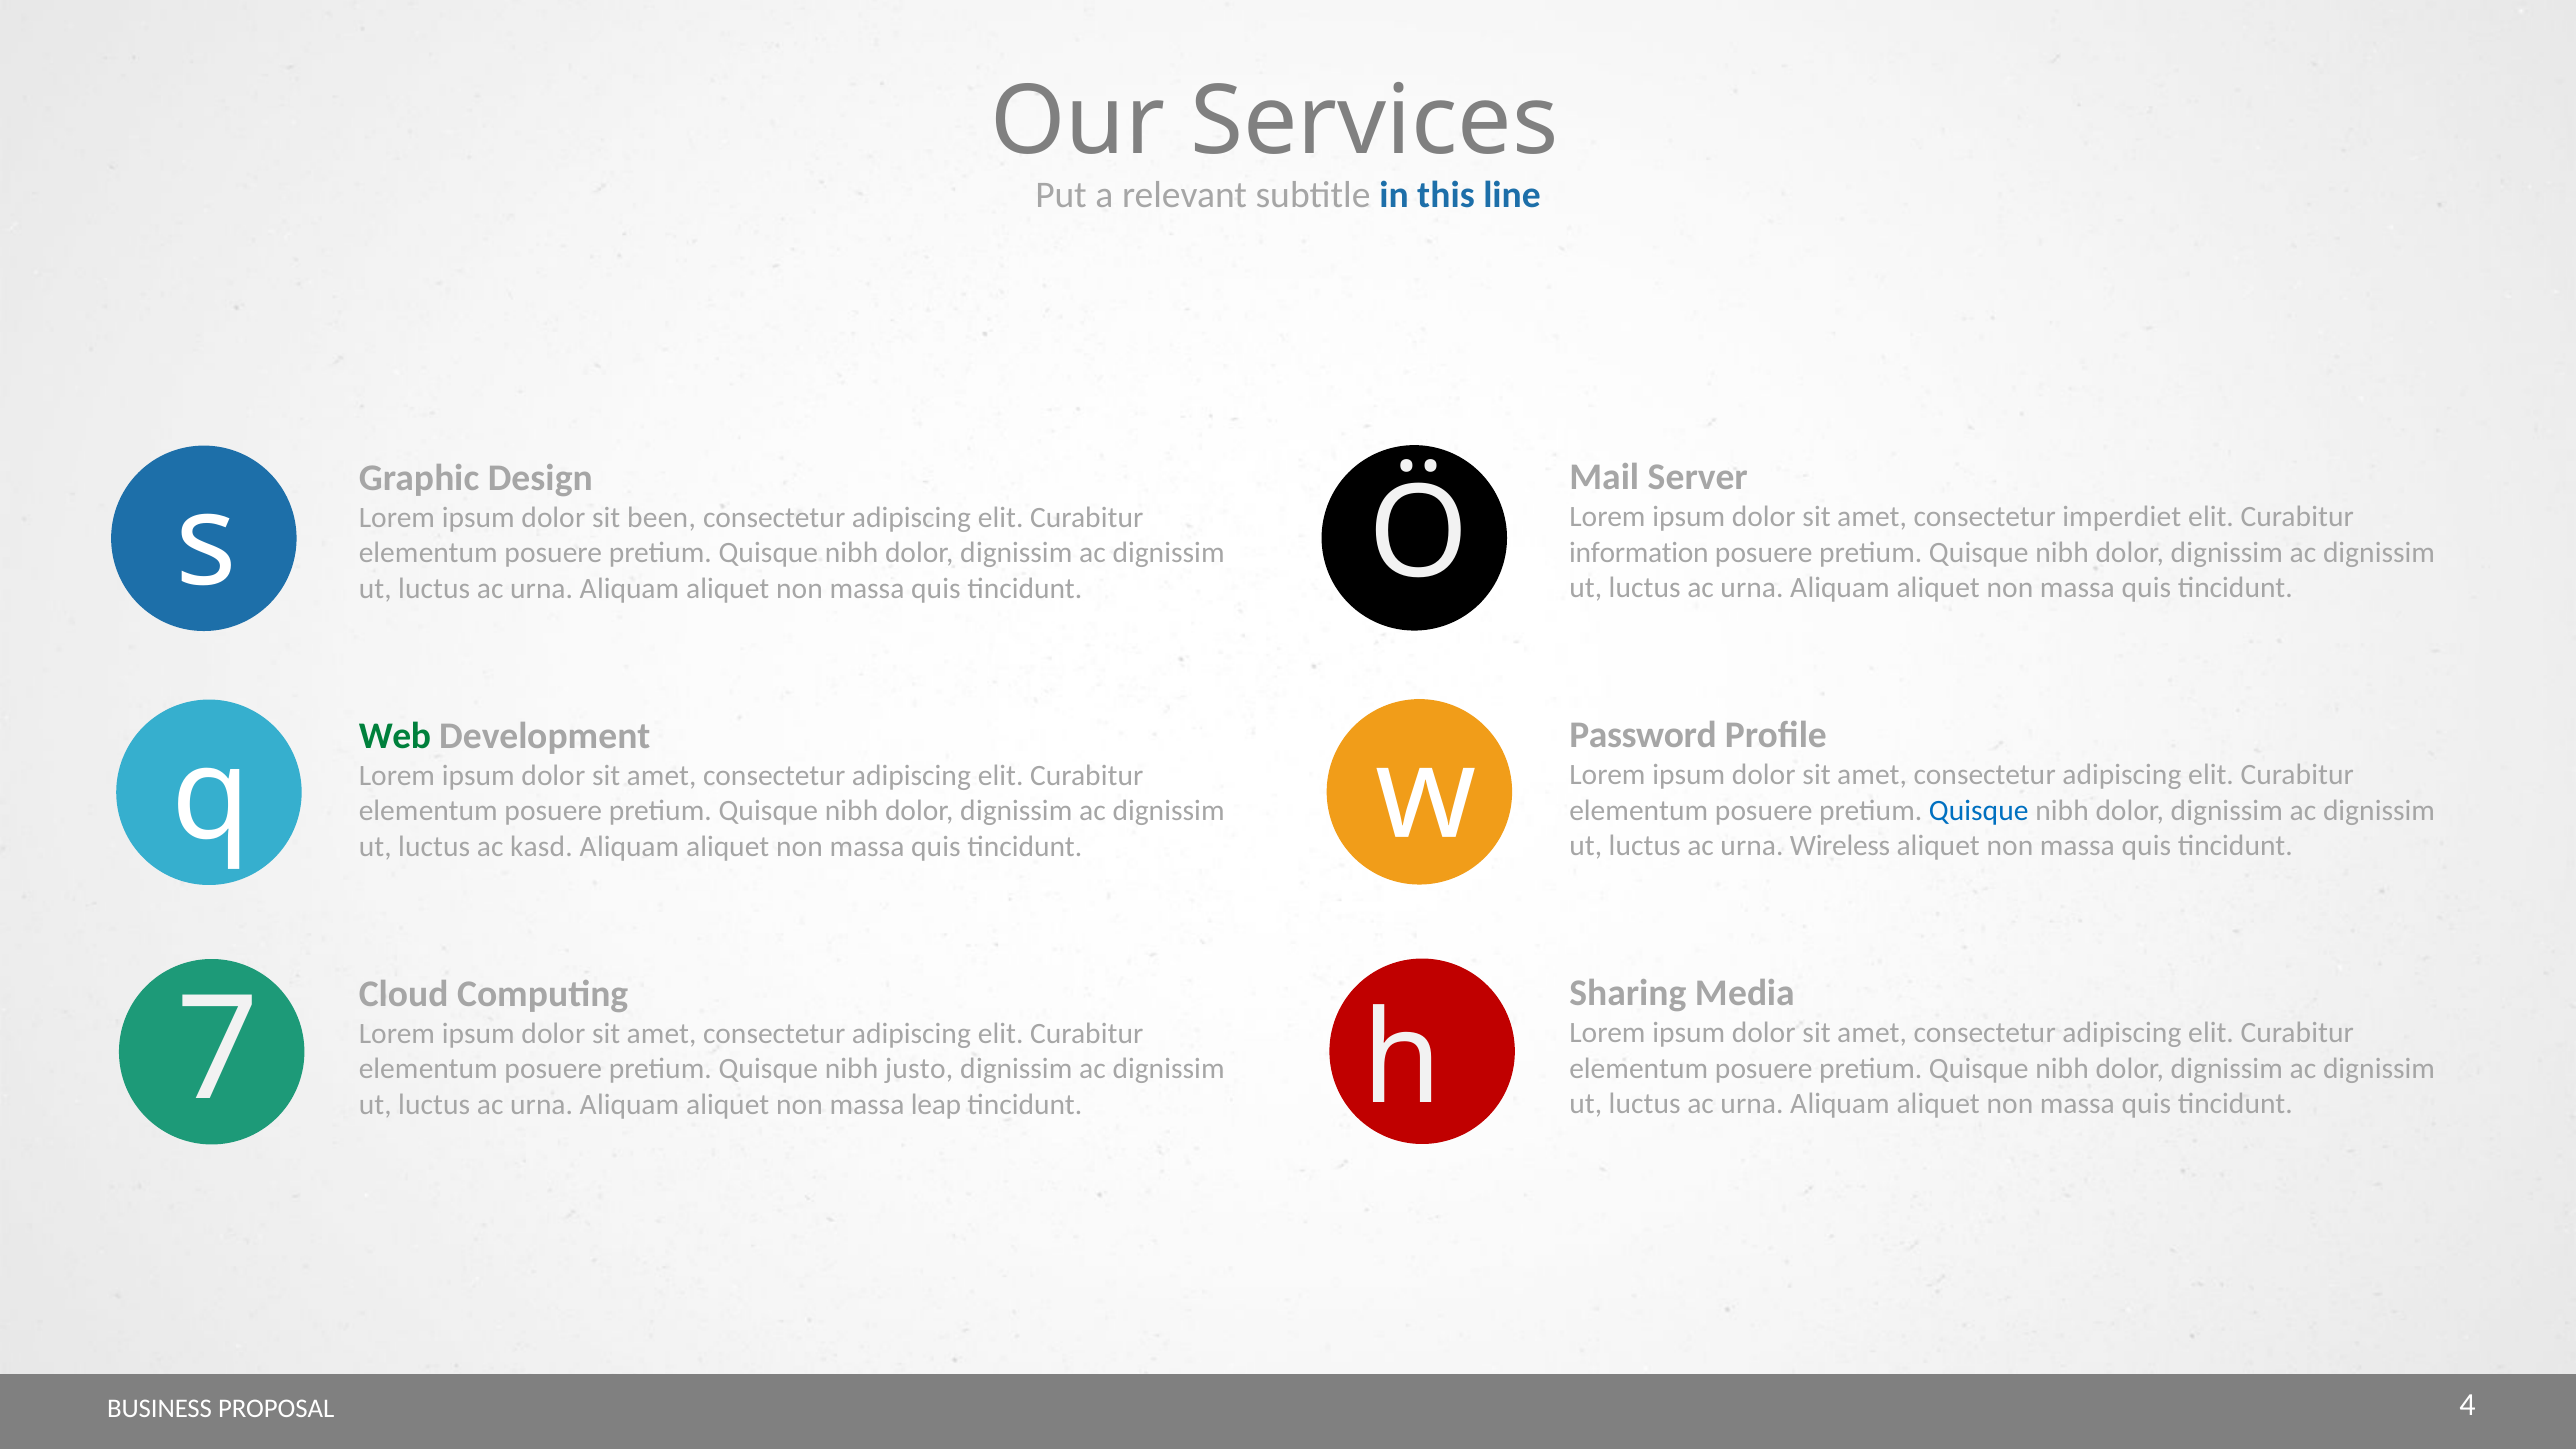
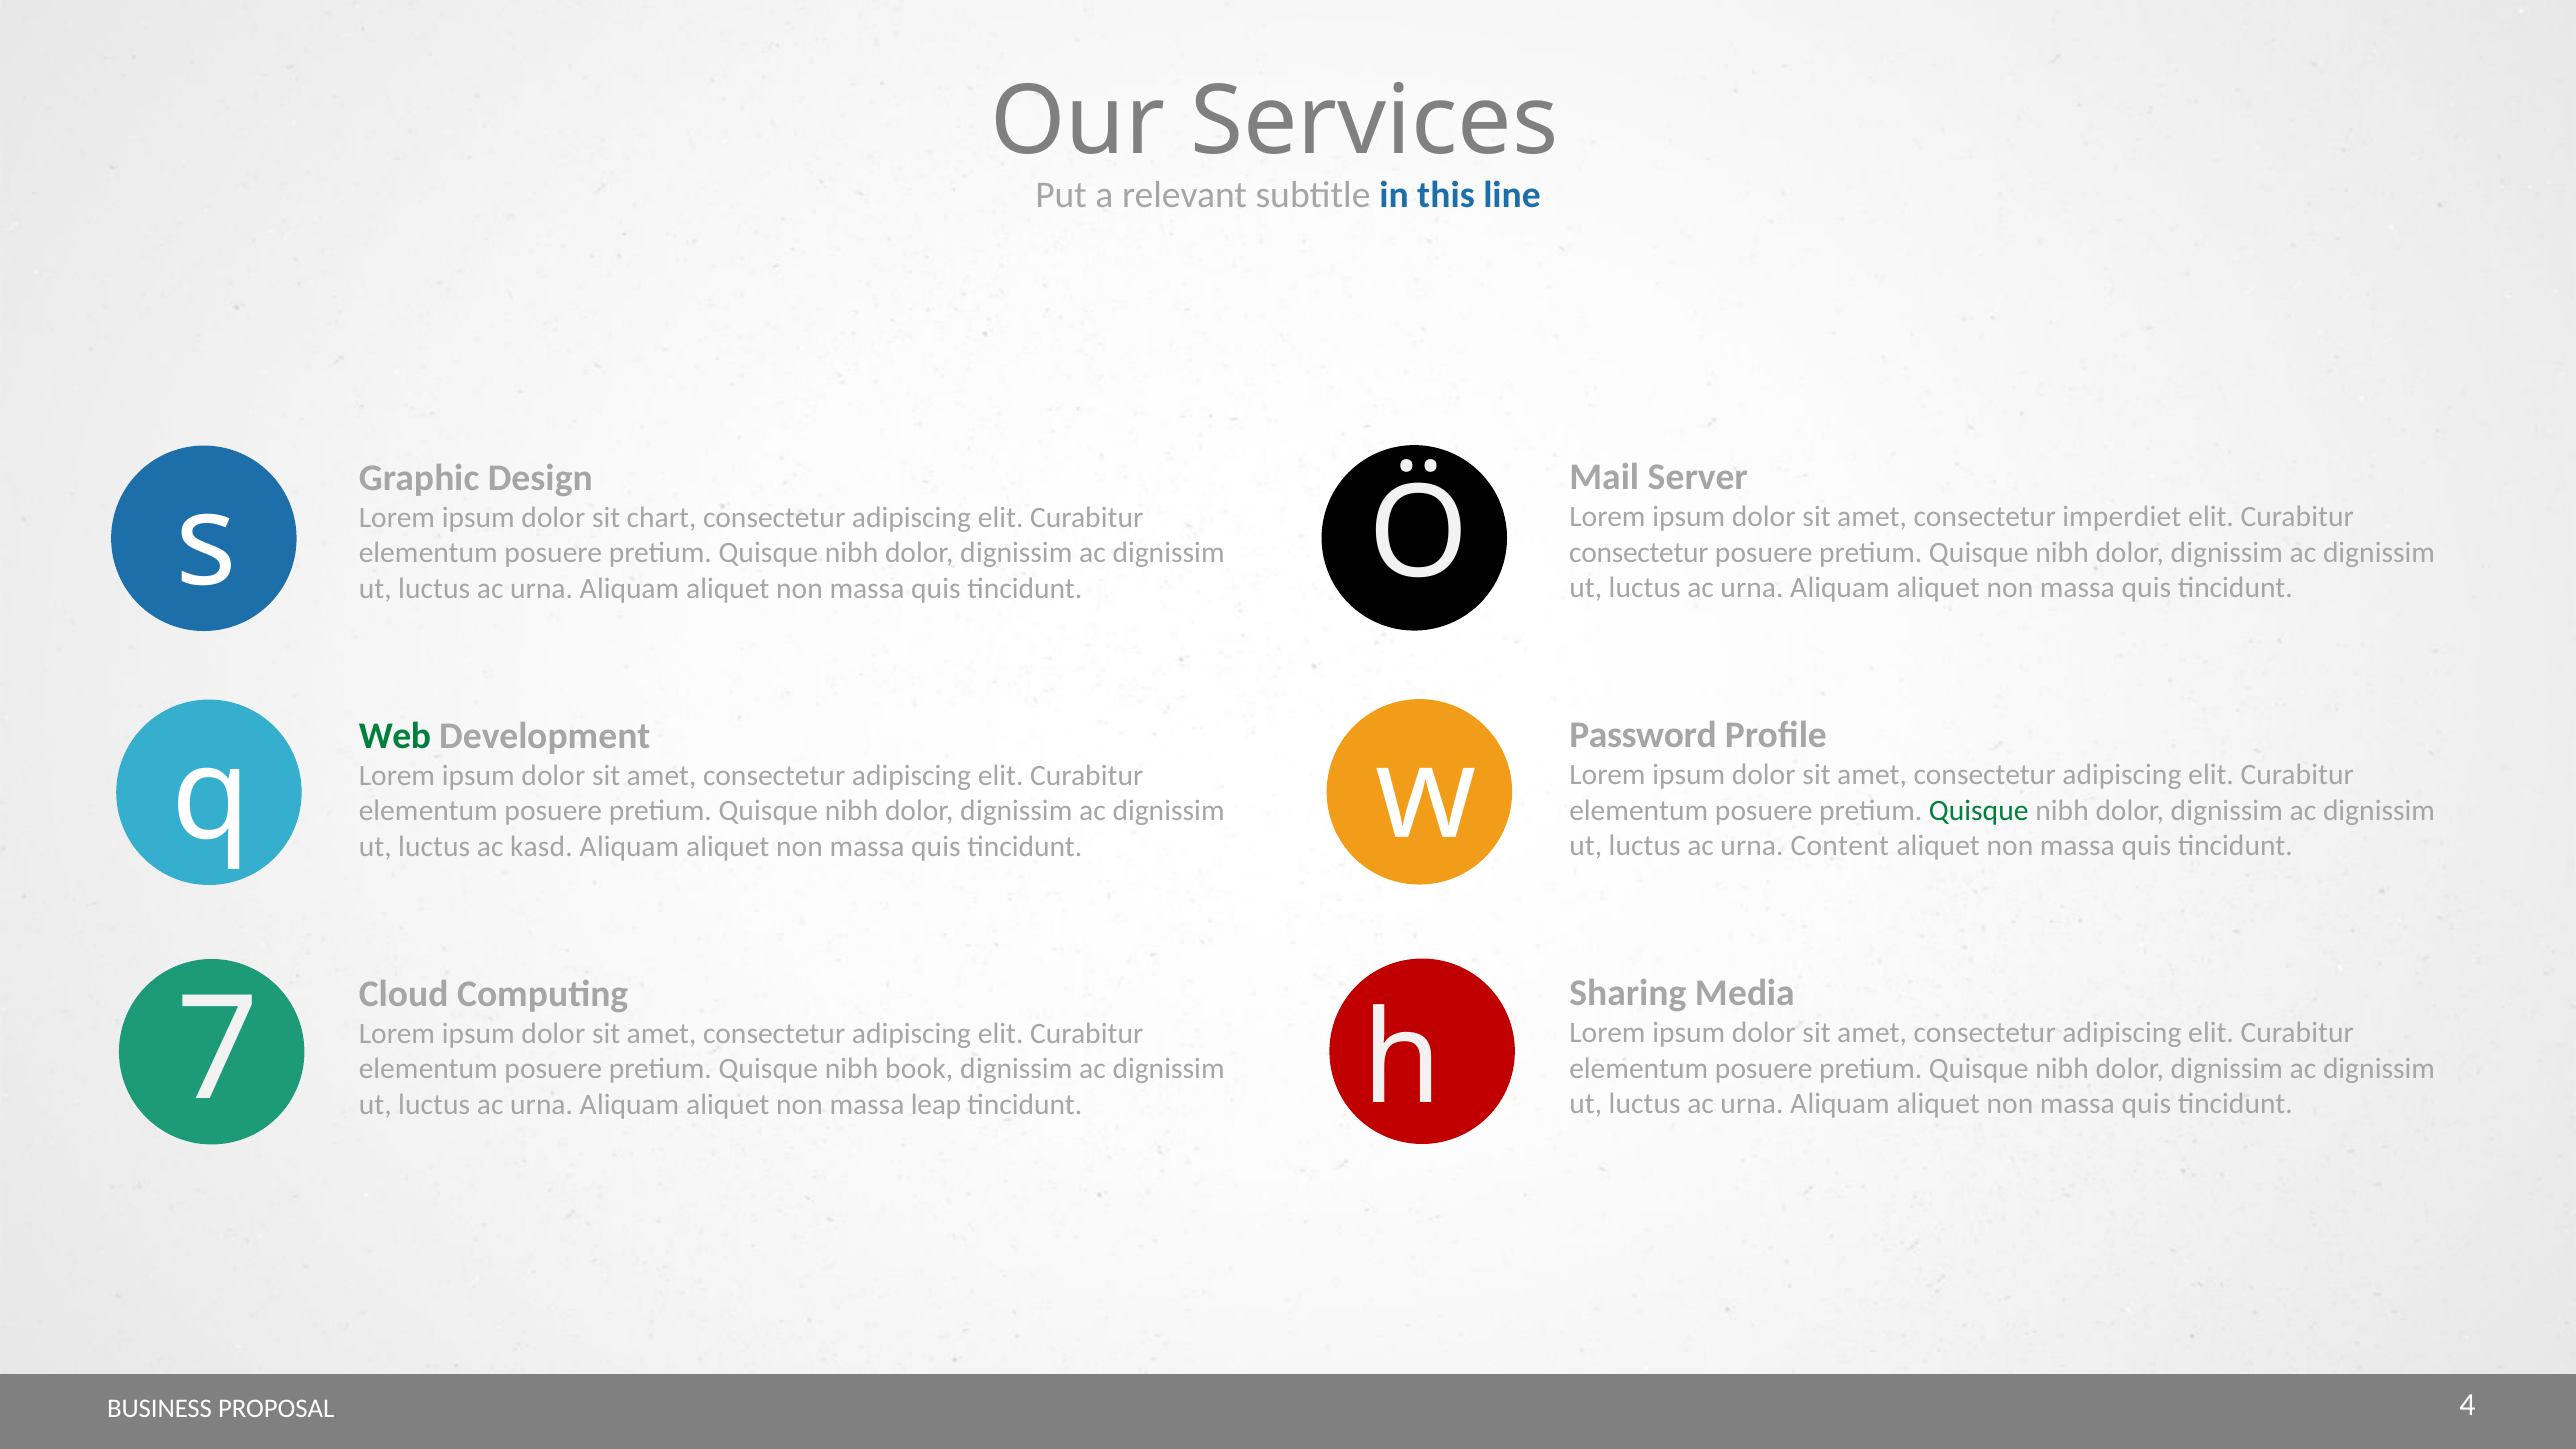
been: been -> chart
information at (1639, 552): information -> consectetur
Quisque at (1979, 811) colour: blue -> green
Wireless: Wireless -> Content
justo: justo -> book
